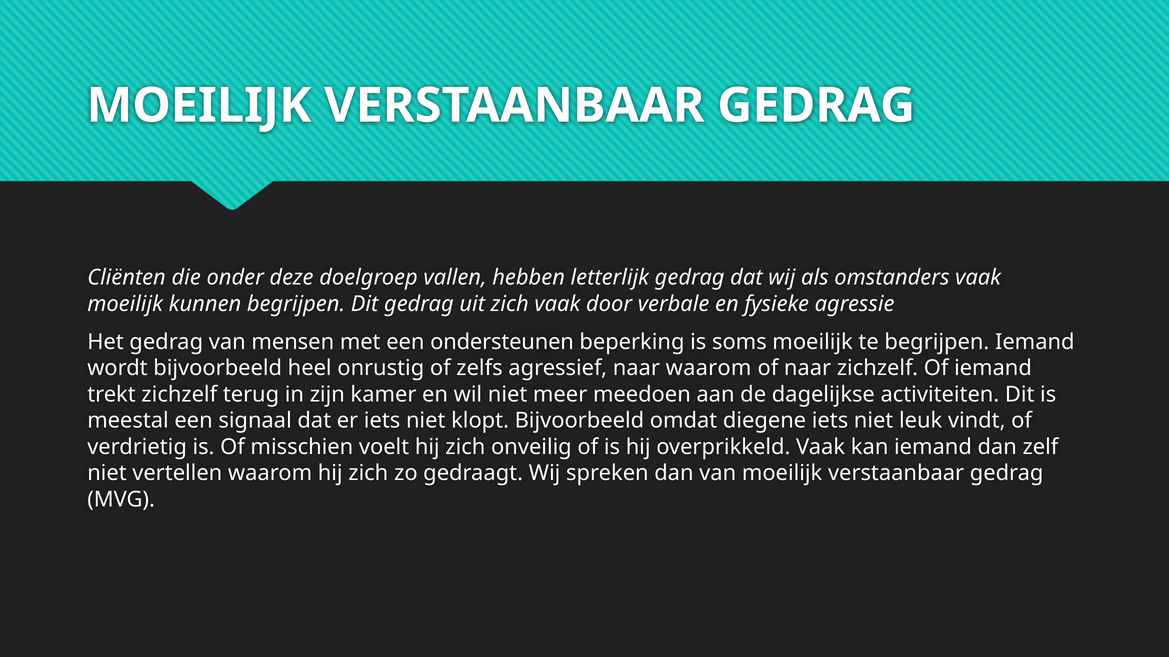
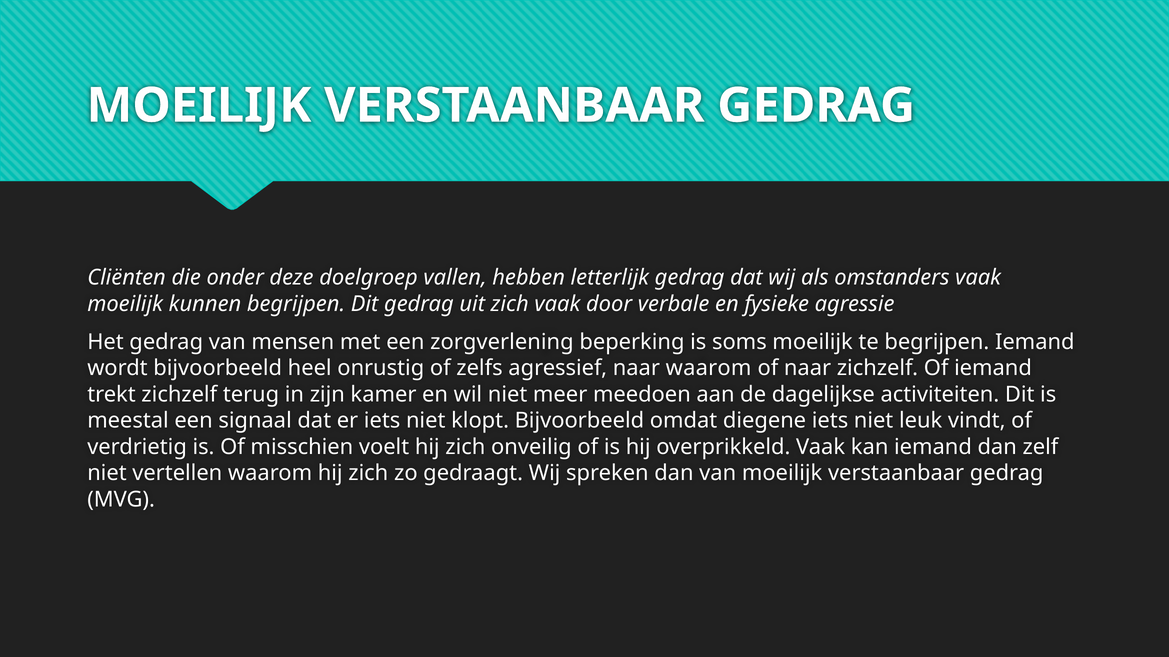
ondersteunen: ondersteunen -> zorgverlening
